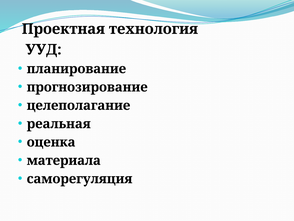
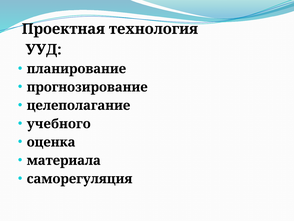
реальная: реальная -> учебного
